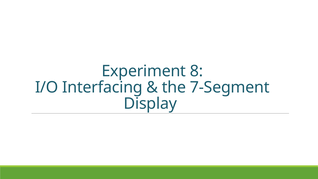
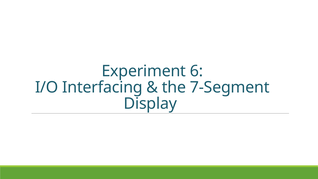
8: 8 -> 6
